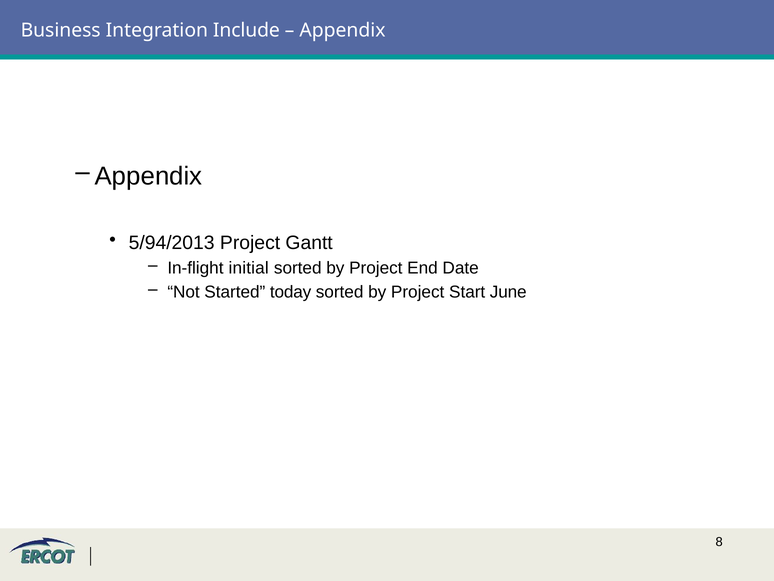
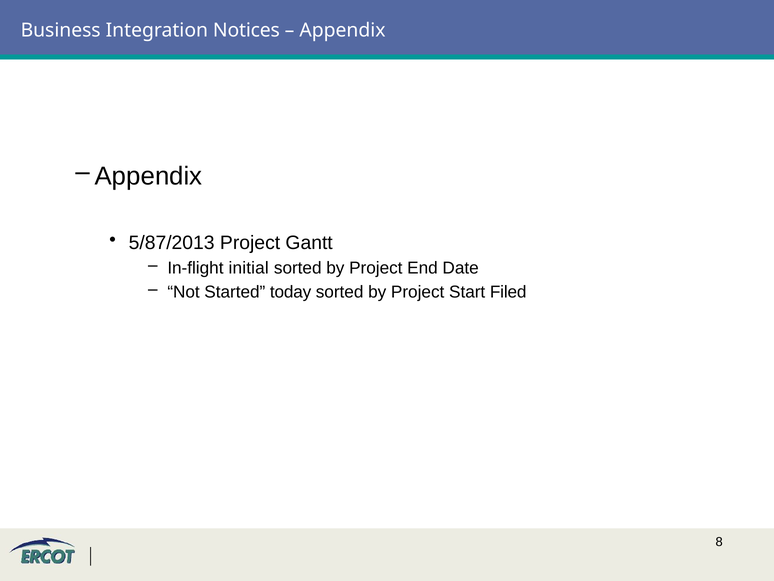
Include: Include -> Notices
5/94/2013: 5/94/2013 -> 5/87/2013
June: June -> Filed
